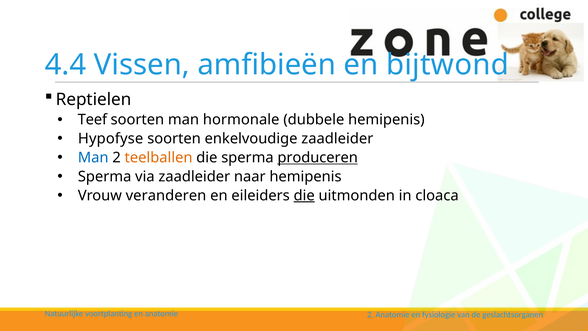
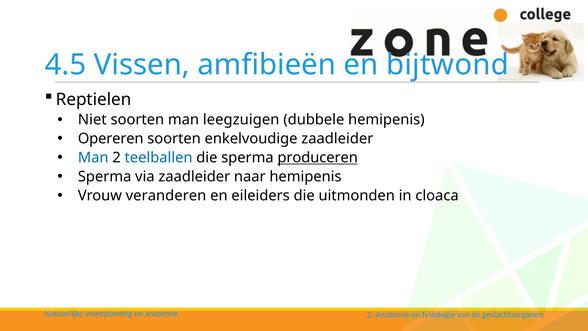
4.4: 4.4 -> 4.5
Teef: Teef -> Niet
hormonale: hormonale -> leegzuigen
Hypofyse: Hypofyse -> Opereren
teelballen colour: orange -> blue
die at (304, 195) underline: present -> none
